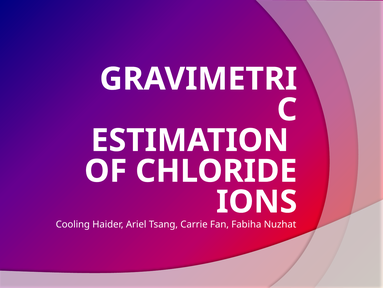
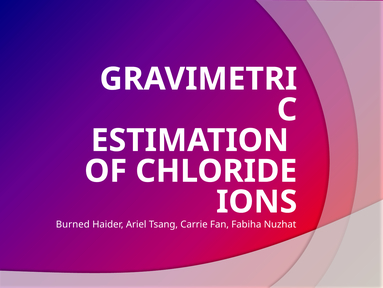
Cooling: Cooling -> Burned
